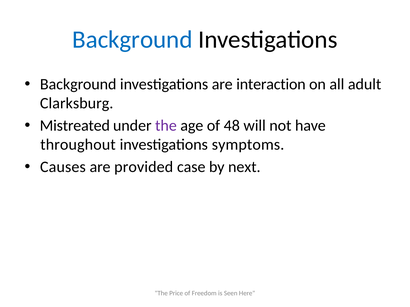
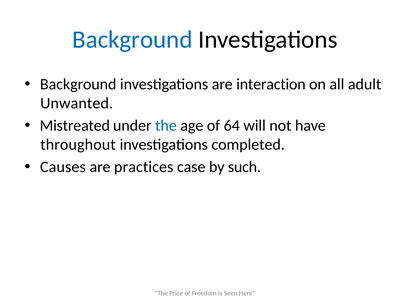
Clarksburg: Clarksburg -> Unwanted
the at (166, 126) colour: purple -> blue
48: 48 -> 64
symptoms: symptoms -> completed
provided: provided -> practices
next: next -> such
